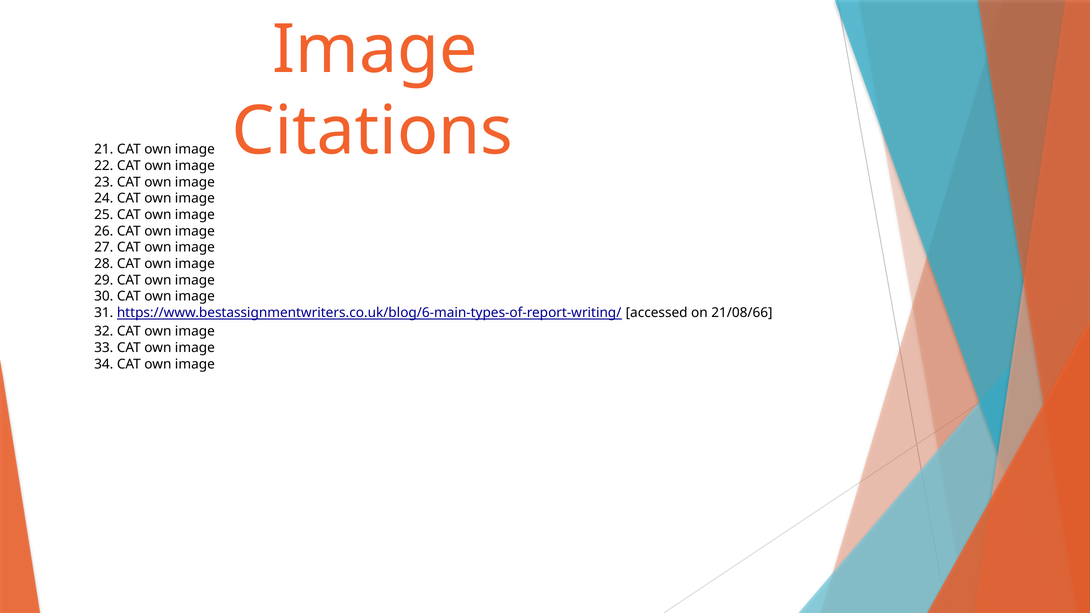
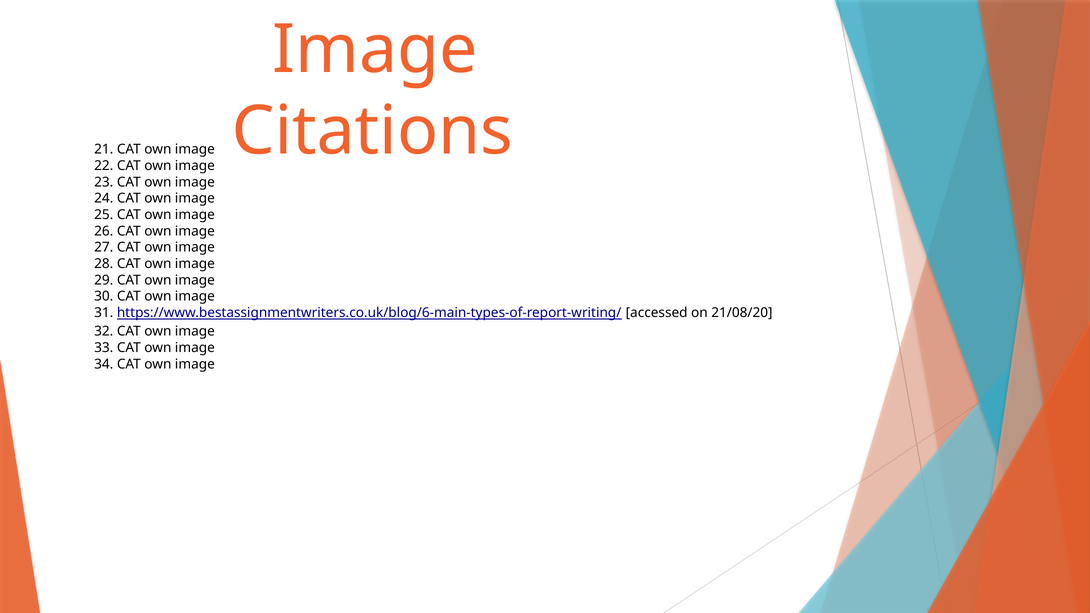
21/08/66: 21/08/66 -> 21/08/20
